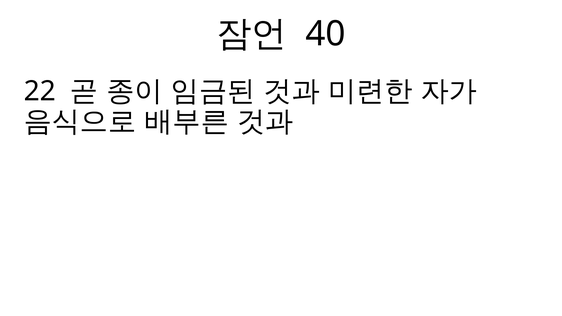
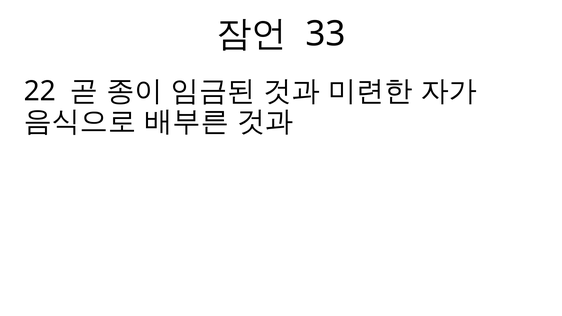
40: 40 -> 33
